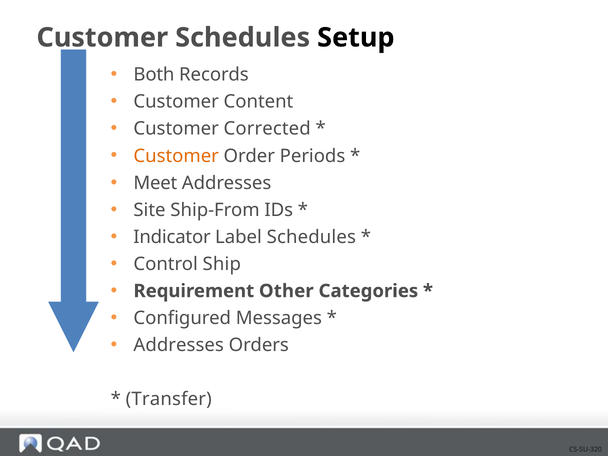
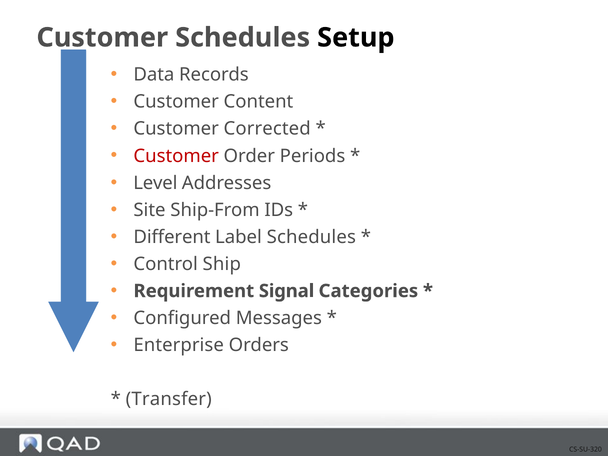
Both: Both -> Data
Customer at (176, 156) colour: orange -> red
Meet: Meet -> Level
Indicator: Indicator -> Different
Other: Other -> Signal
Addresses at (179, 345): Addresses -> Enterprise
